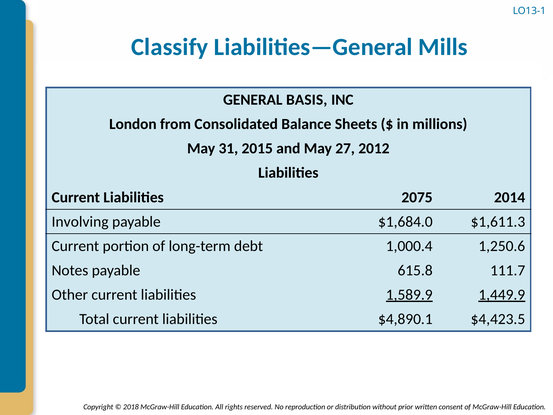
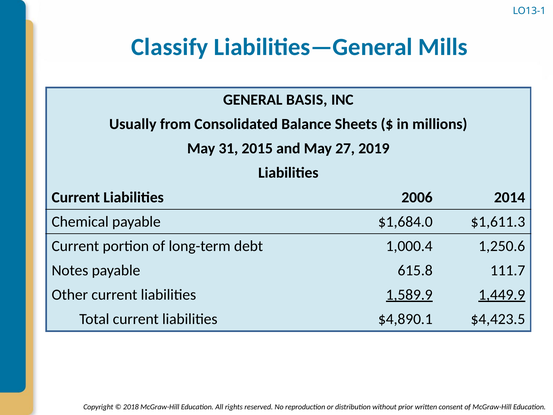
London: London -> Usually
2012: 2012 -> 2019
2075: 2075 -> 2006
Involving: Involving -> Chemical
